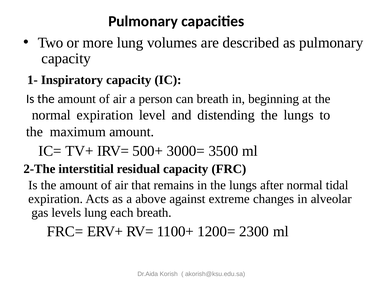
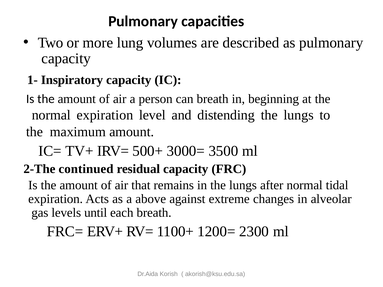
interstitial: interstitial -> continued
levels lung: lung -> until
